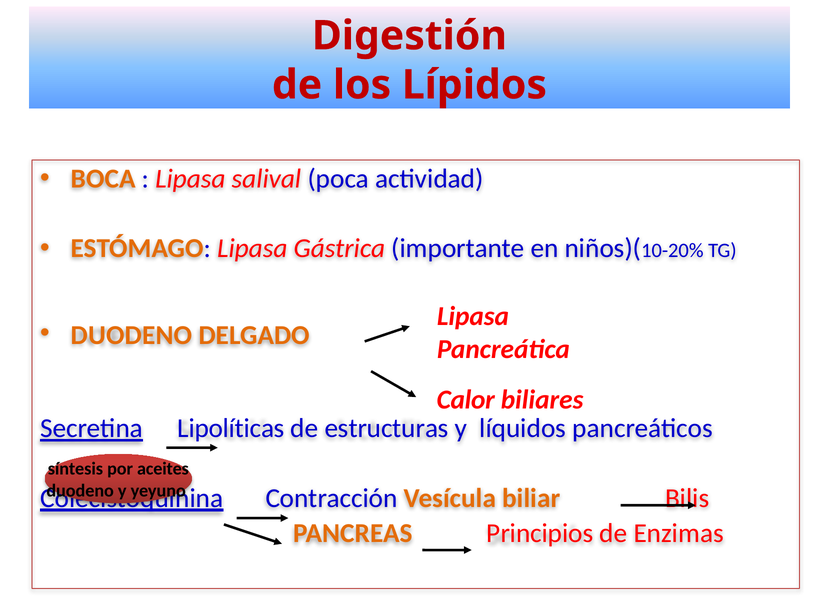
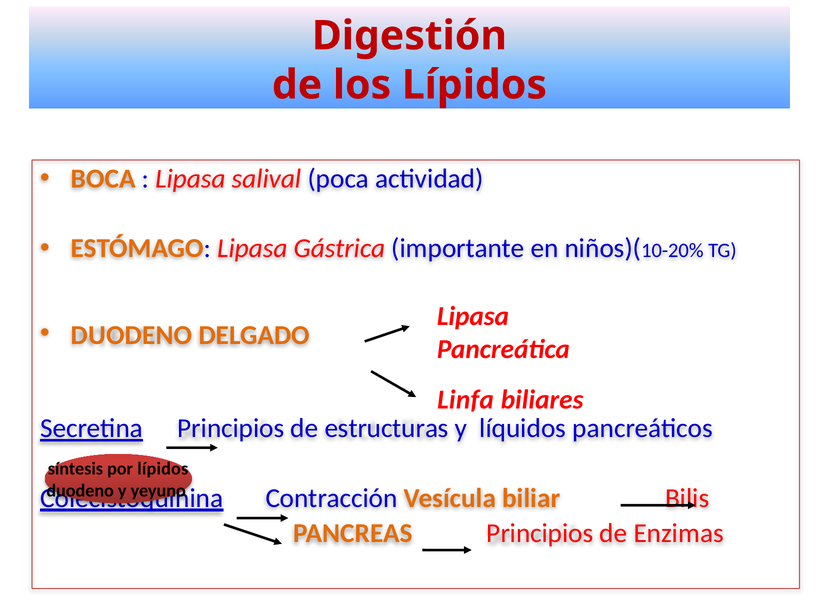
Calor: Calor -> Linfa
Secretina Lipolíticas: Lipolíticas -> Principios
por aceites: aceites -> lípidos
